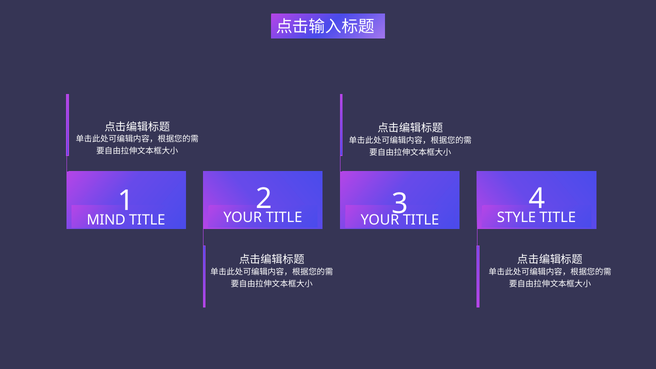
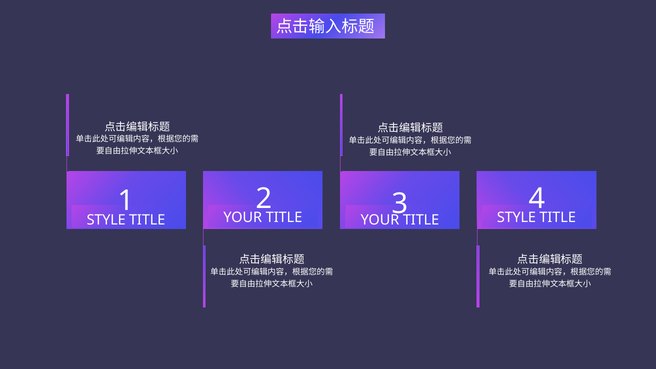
MIND at (106, 220): MIND -> STYLE
